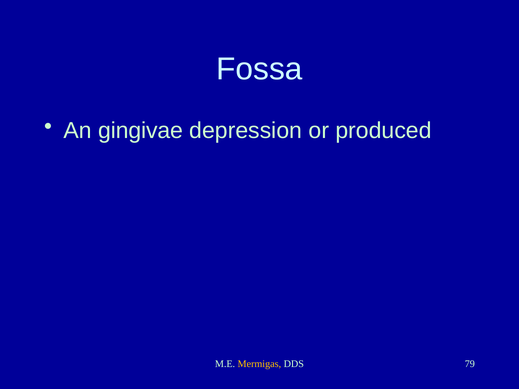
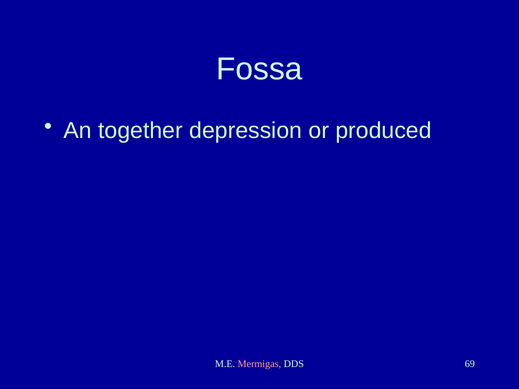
gingivae: gingivae -> together
Mermigas colour: yellow -> pink
79: 79 -> 69
